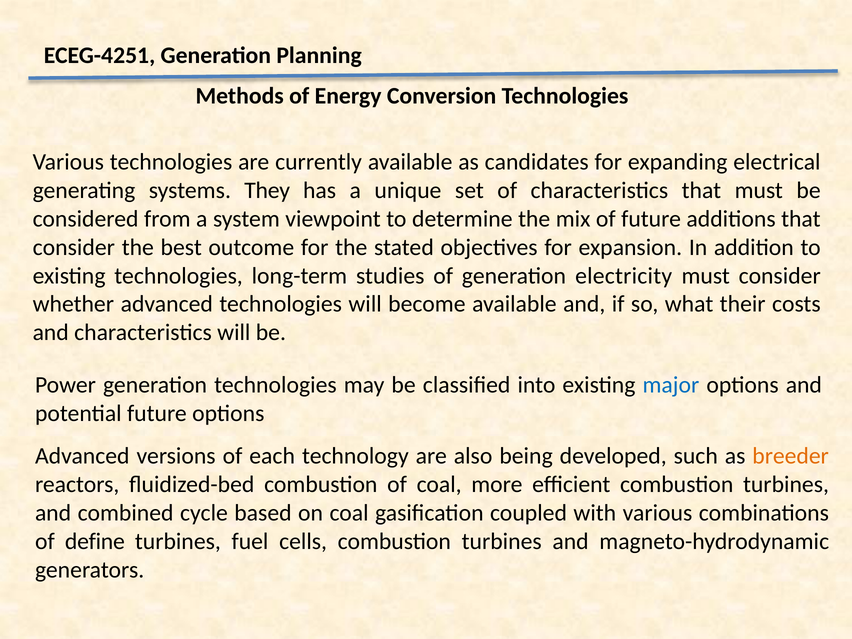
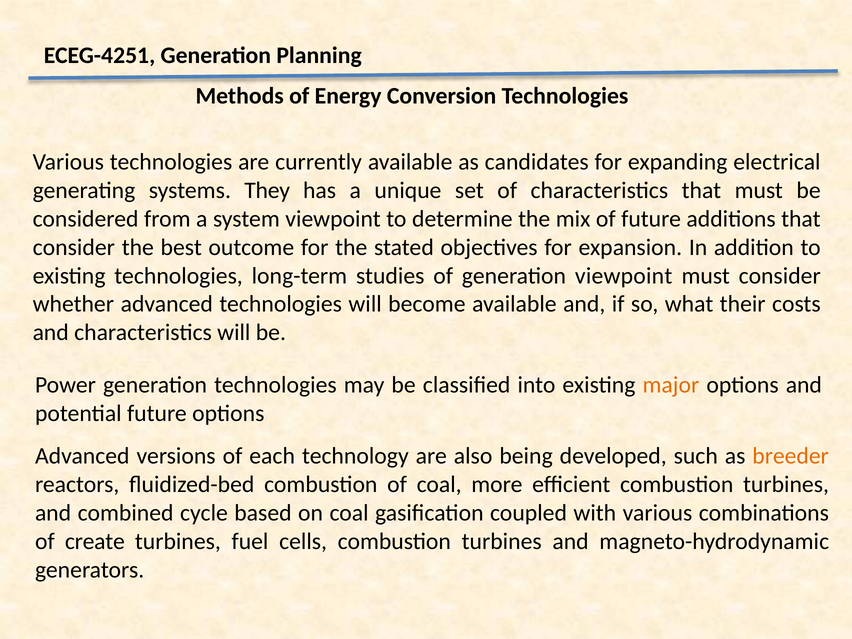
generation electricity: electricity -> viewpoint
major colour: blue -> orange
define: define -> create
